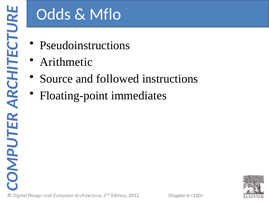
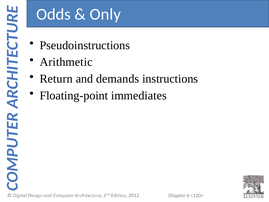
Mflo: Mflo -> Only
Source: Source -> Return
followed: followed -> demands
